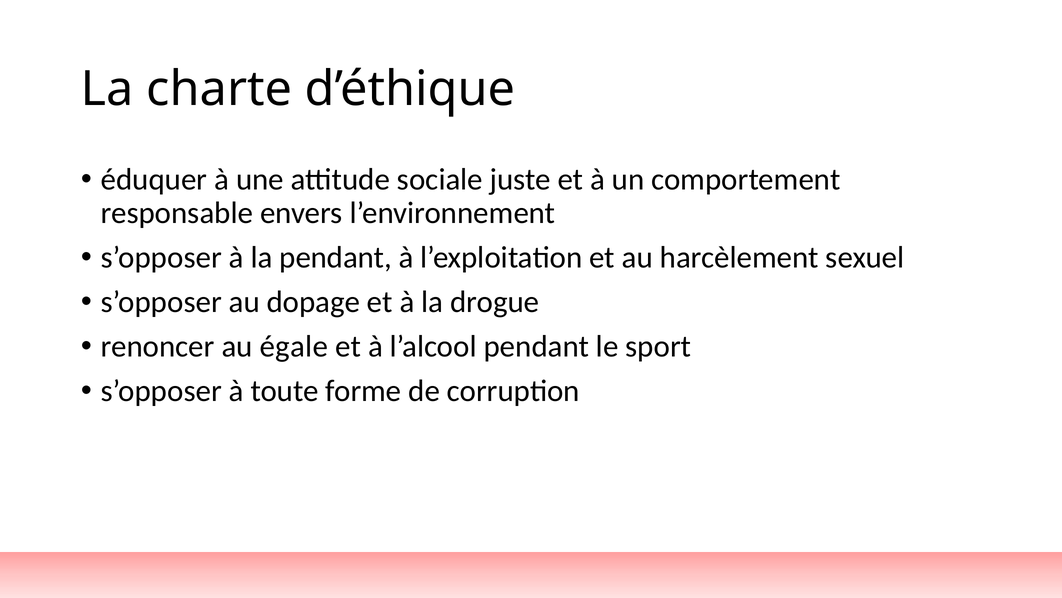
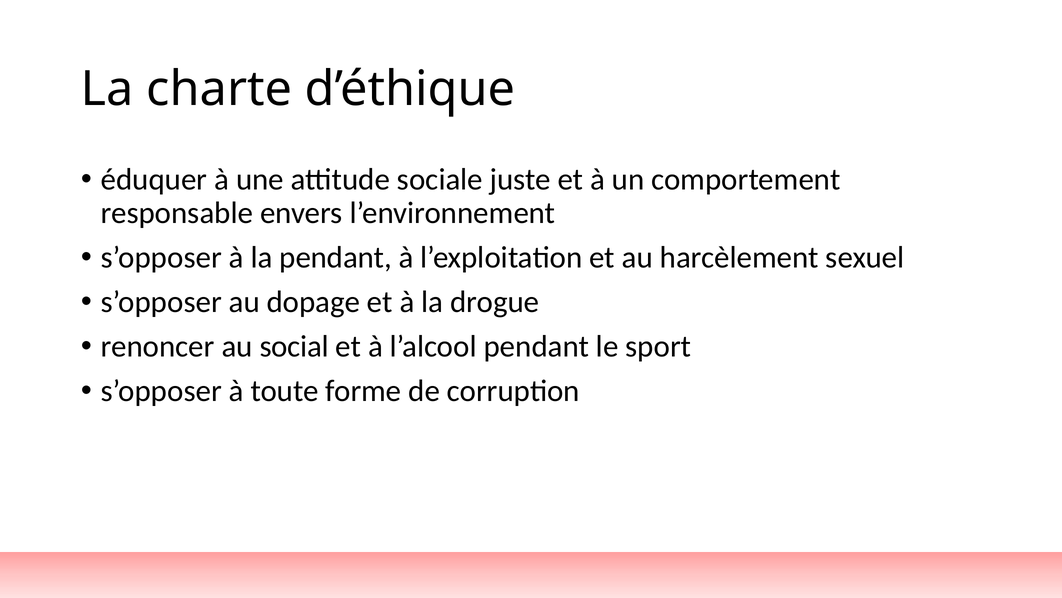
égale: égale -> social
